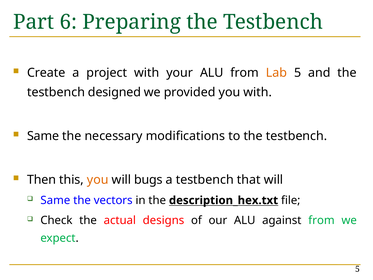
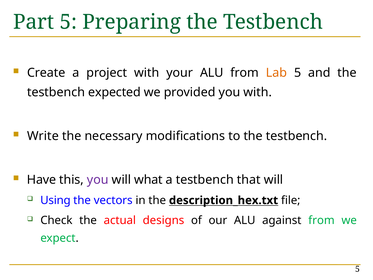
Part 6: 6 -> 5
designed: designed -> expected
Same at (43, 136): Same -> Write
Then: Then -> Have
you at (98, 180) colour: orange -> purple
bugs: bugs -> what
Same at (55, 200): Same -> Using
